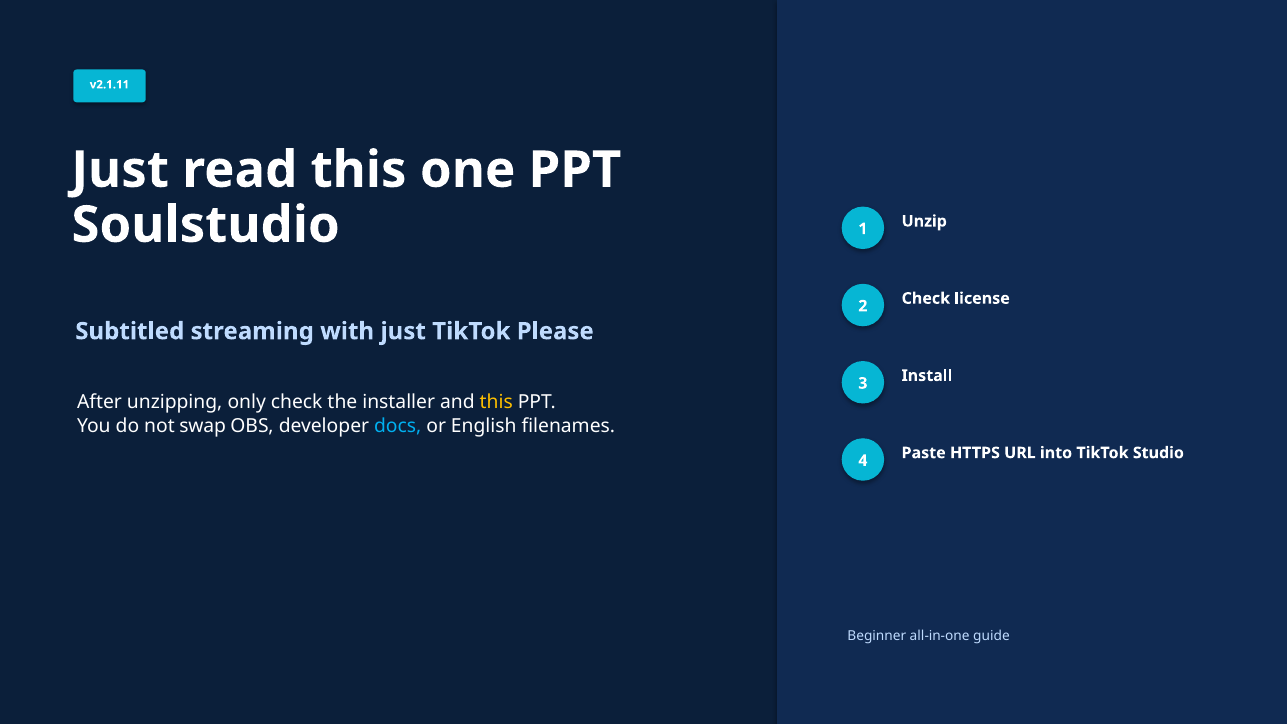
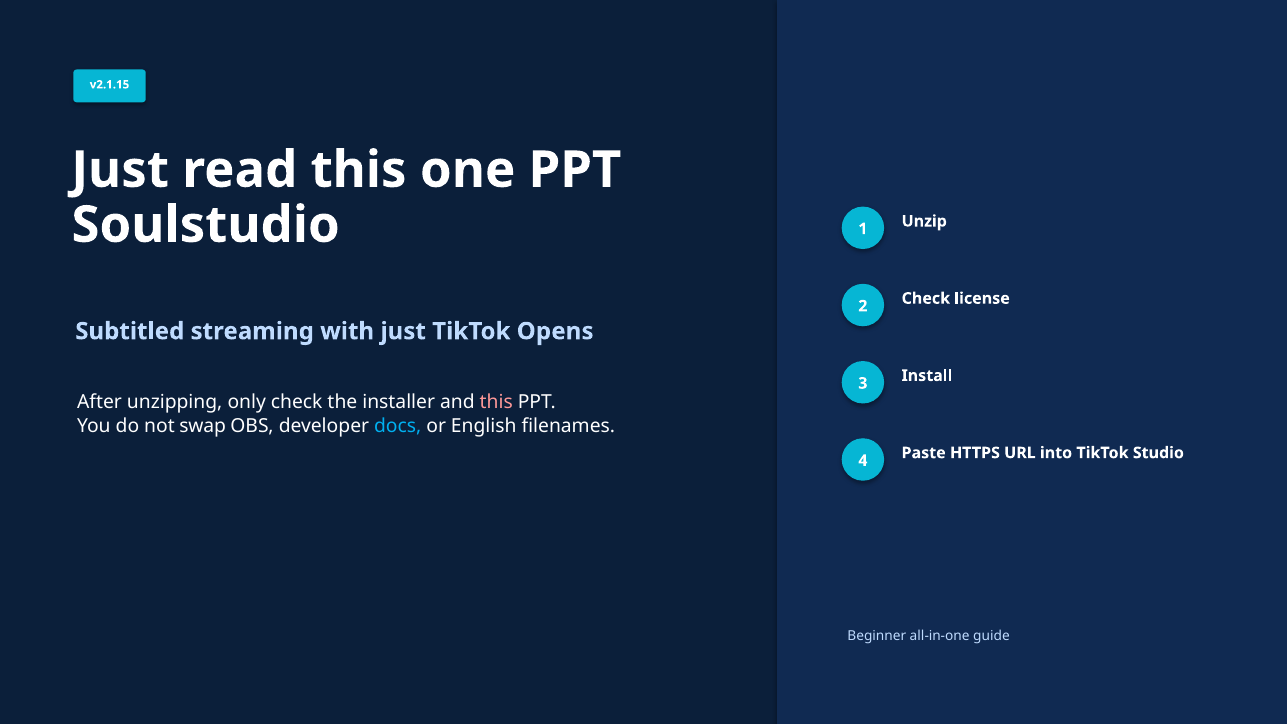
v2.1.11: v2.1.11 -> v2.1.15
Please: Please -> Opens
this at (496, 402) colour: yellow -> pink
